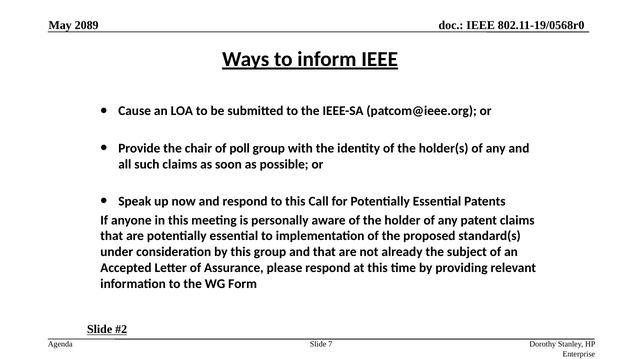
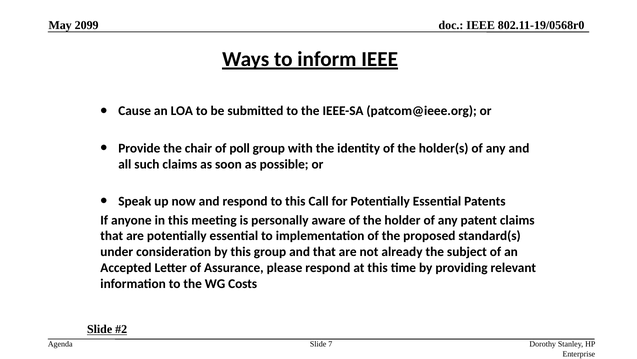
2089: 2089 -> 2099
Form: Form -> Costs
